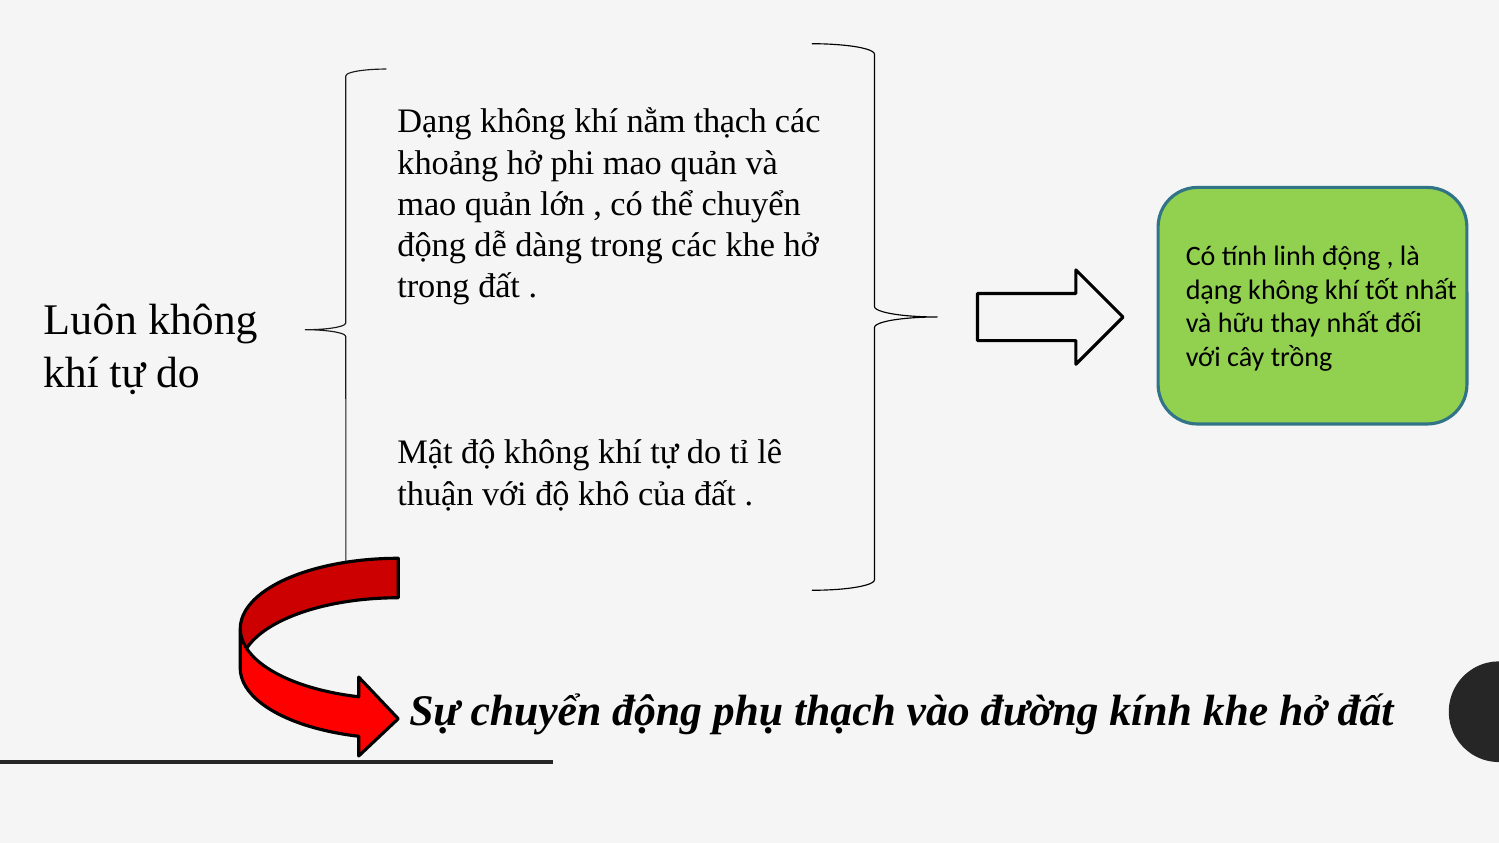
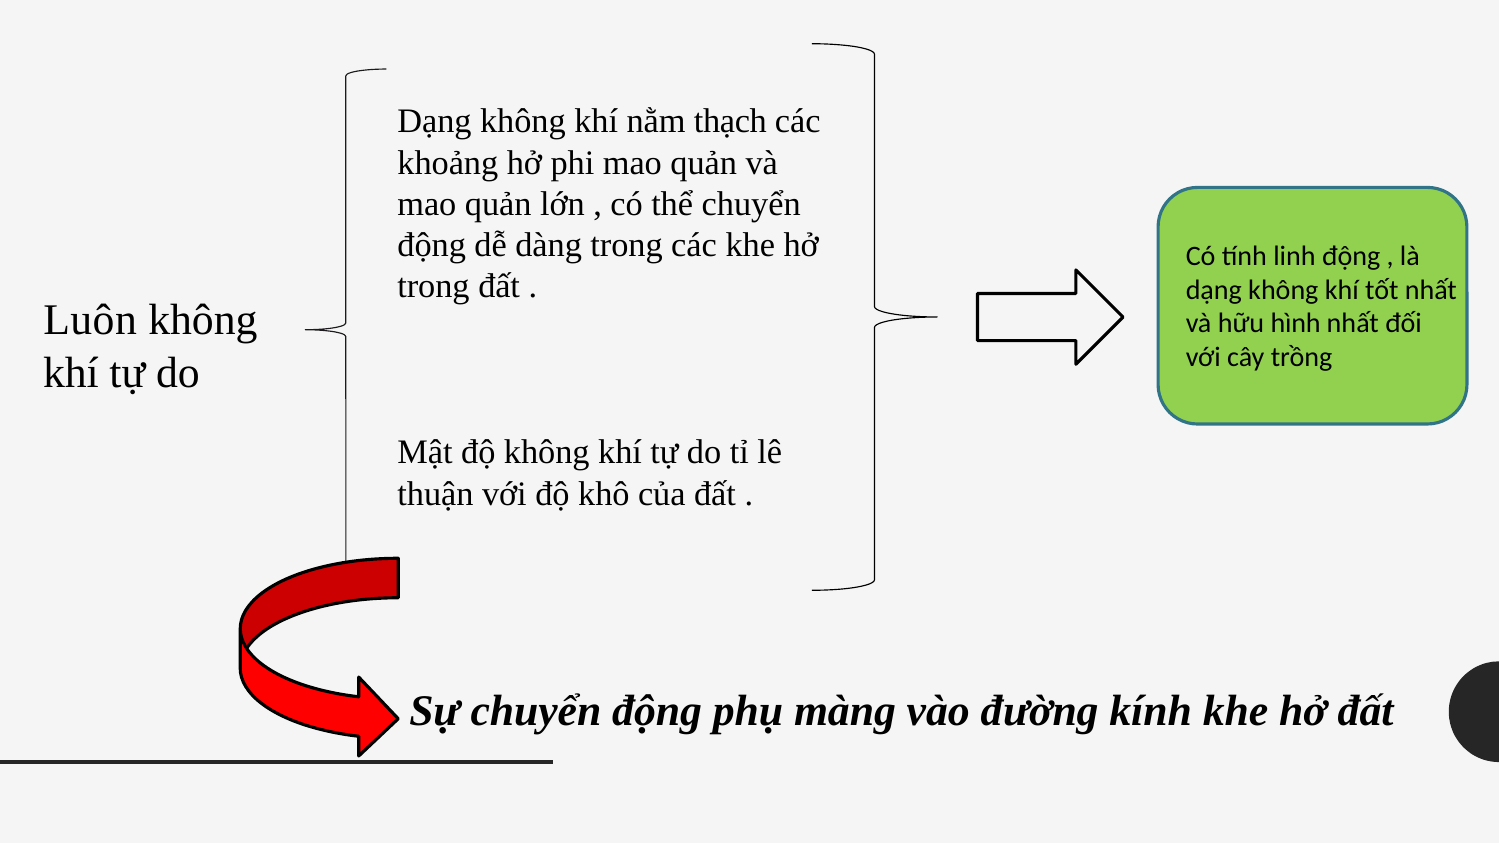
thay: thay -> hình
phụ thạch: thạch -> màng
